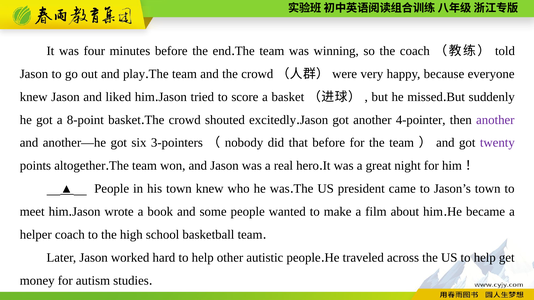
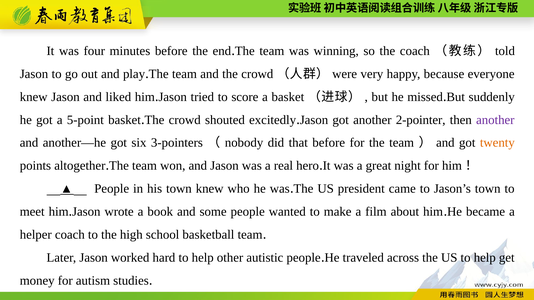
8-point: 8-point -> 5-point
4-pointer: 4-pointer -> 2-pointer
twenty colour: purple -> orange
